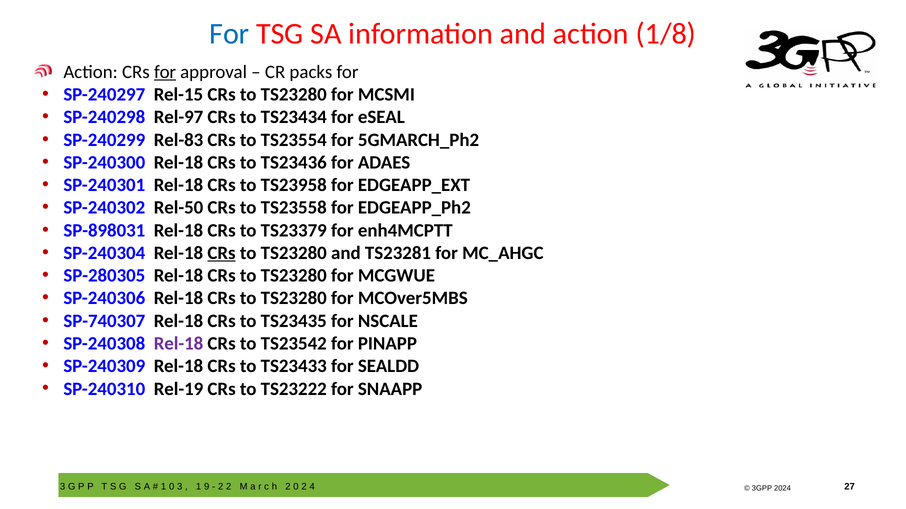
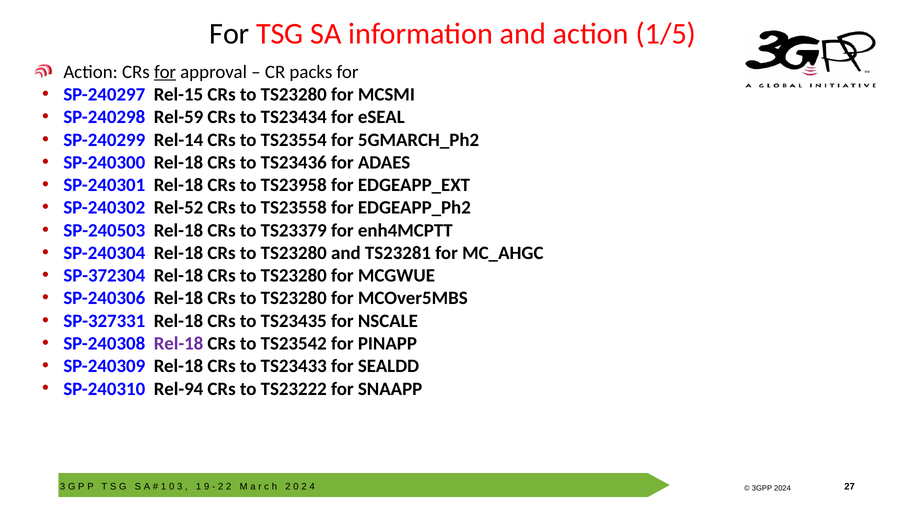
For at (229, 34) colour: blue -> black
1/8: 1/8 -> 1/5
Rel-97: Rel-97 -> Rel-59
Rel-83: Rel-83 -> Rel-14
Rel-50: Rel-50 -> Rel-52
SP-898031: SP-898031 -> SP-240503
CRs at (222, 253) underline: present -> none
SP-280305: SP-280305 -> SP-372304
SP-740307: SP-740307 -> SP-327331
Rel-19: Rel-19 -> Rel-94
